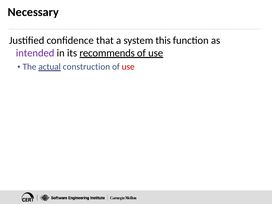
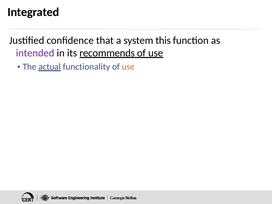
Necessary: Necessary -> Integrated
construction: construction -> functionality
use at (128, 67) colour: red -> orange
